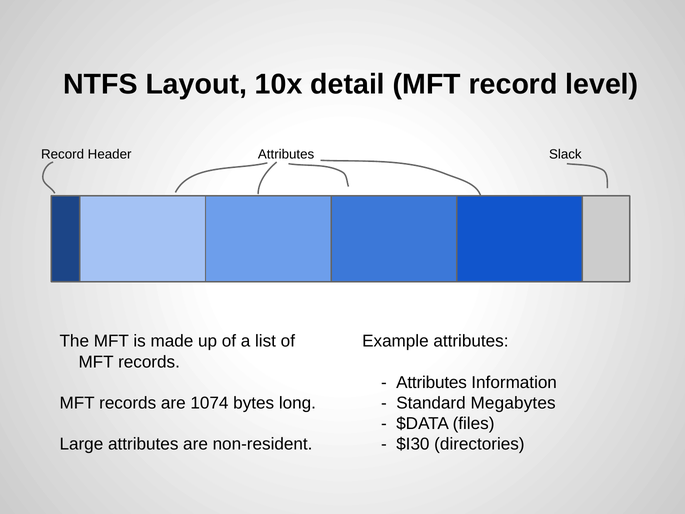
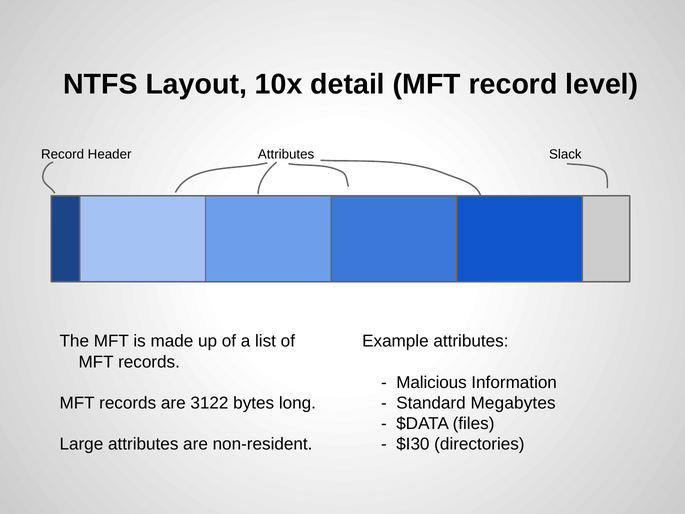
Attributes at (432, 382): Attributes -> Malicious
1074: 1074 -> 3122
